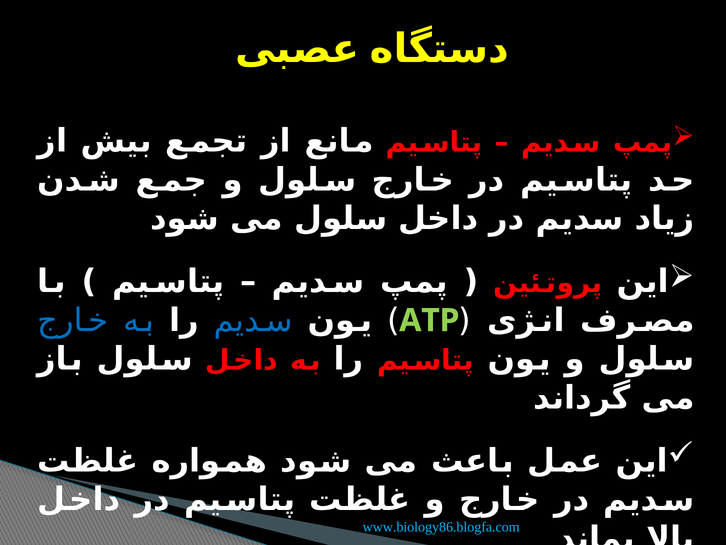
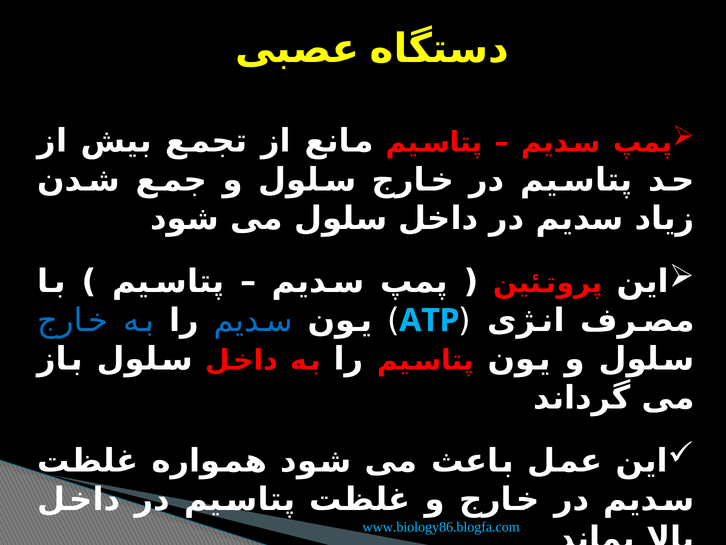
ATP colour: light green -> light blue
